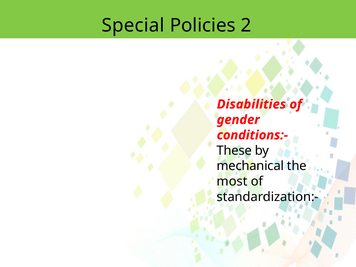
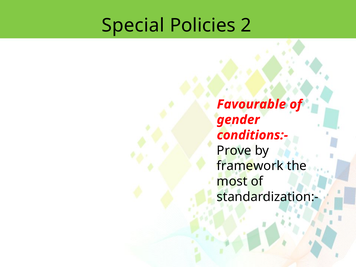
Disabilities: Disabilities -> Favourable
These: These -> Prove
mechanical: mechanical -> framework
